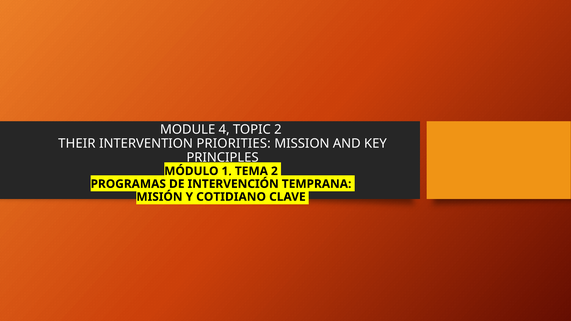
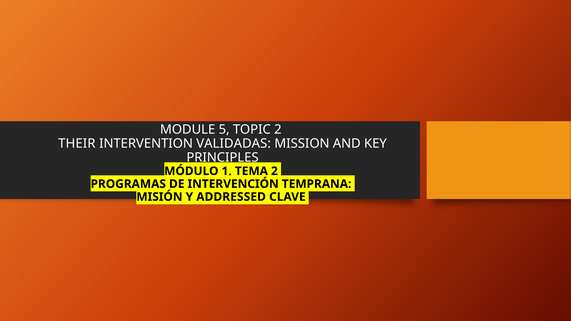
4: 4 -> 5
PRIORITIES: PRIORITIES -> VALIDADAS
COTIDIANO: COTIDIANO -> ADDRESSED
